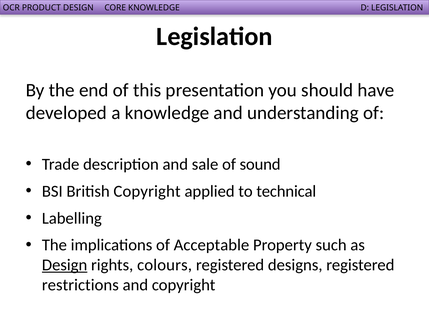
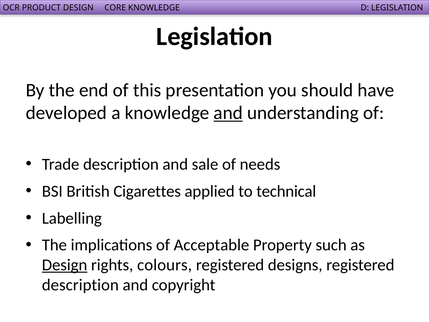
and at (228, 113) underline: none -> present
sound: sound -> needs
British Copyright: Copyright -> Cigarettes
restrictions at (80, 285): restrictions -> description
